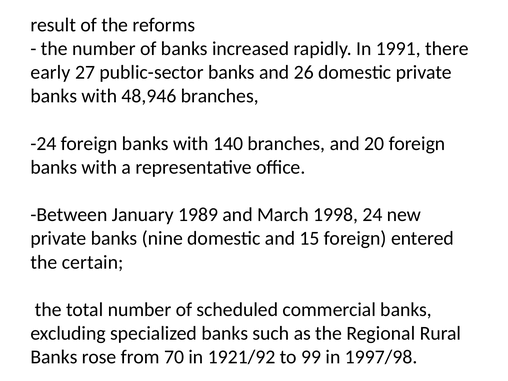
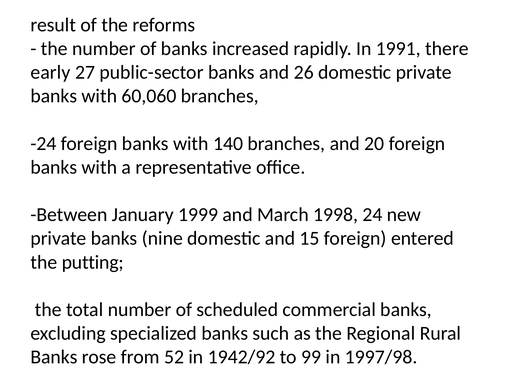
48,946: 48,946 -> 60,060
1989: 1989 -> 1999
certain: certain -> putting
70: 70 -> 52
1921/92: 1921/92 -> 1942/92
